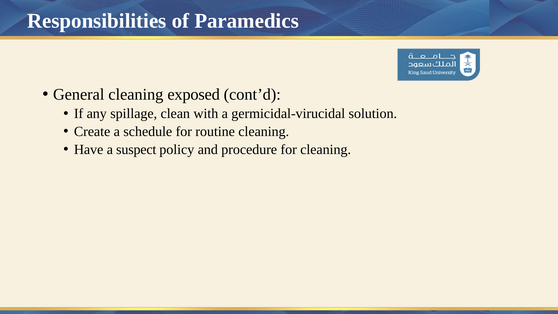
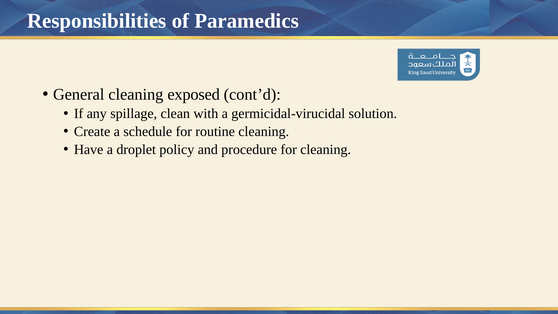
suspect: suspect -> droplet
